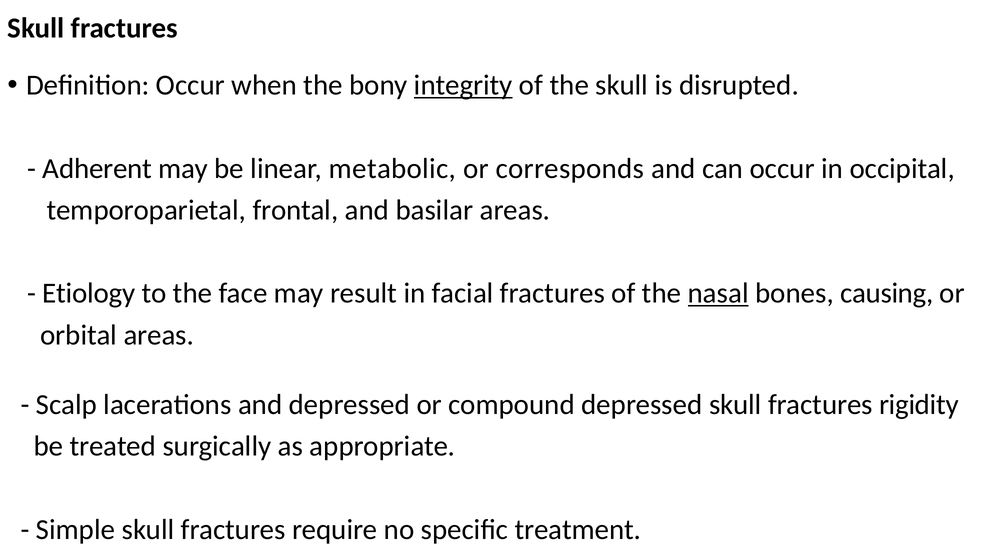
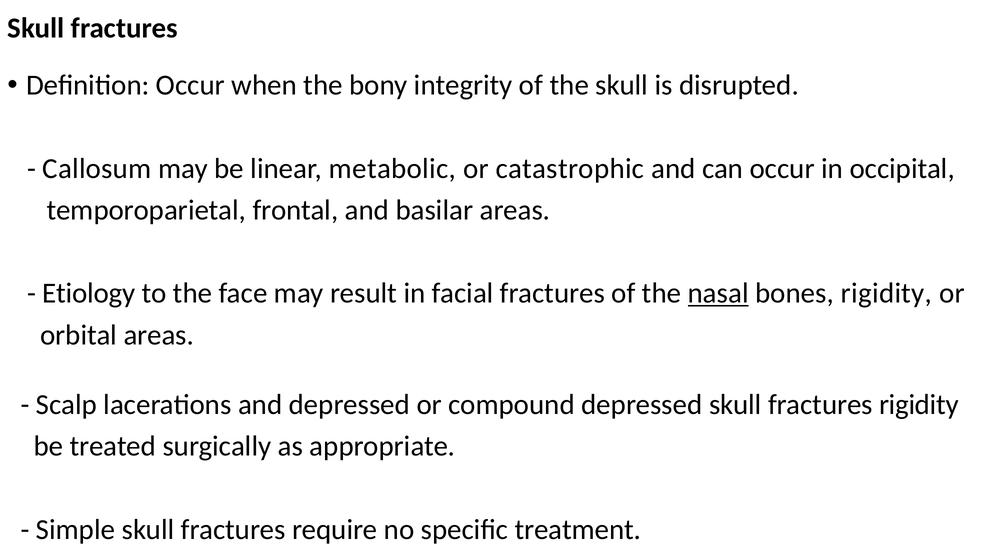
integrity underline: present -> none
Adherent: Adherent -> Callosum
corresponds: corresponds -> catastrophic
bones causing: causing -> rigidity
